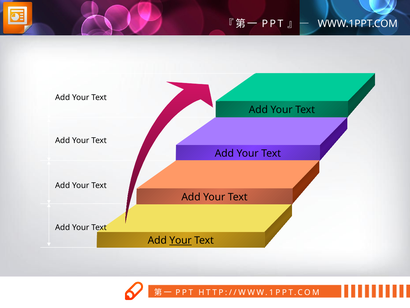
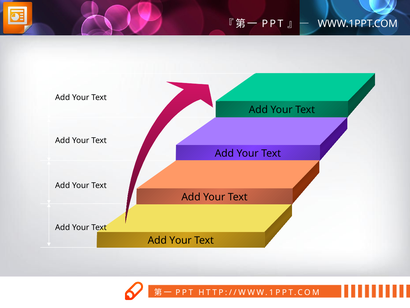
Your at (181, 240) underline: present -> none
